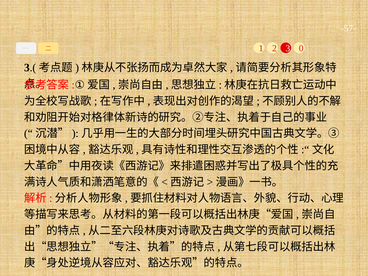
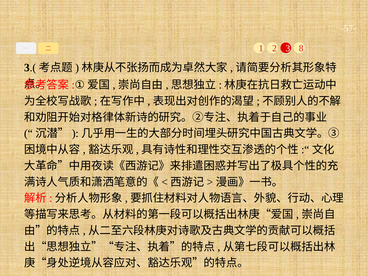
0: 0 -> 8
